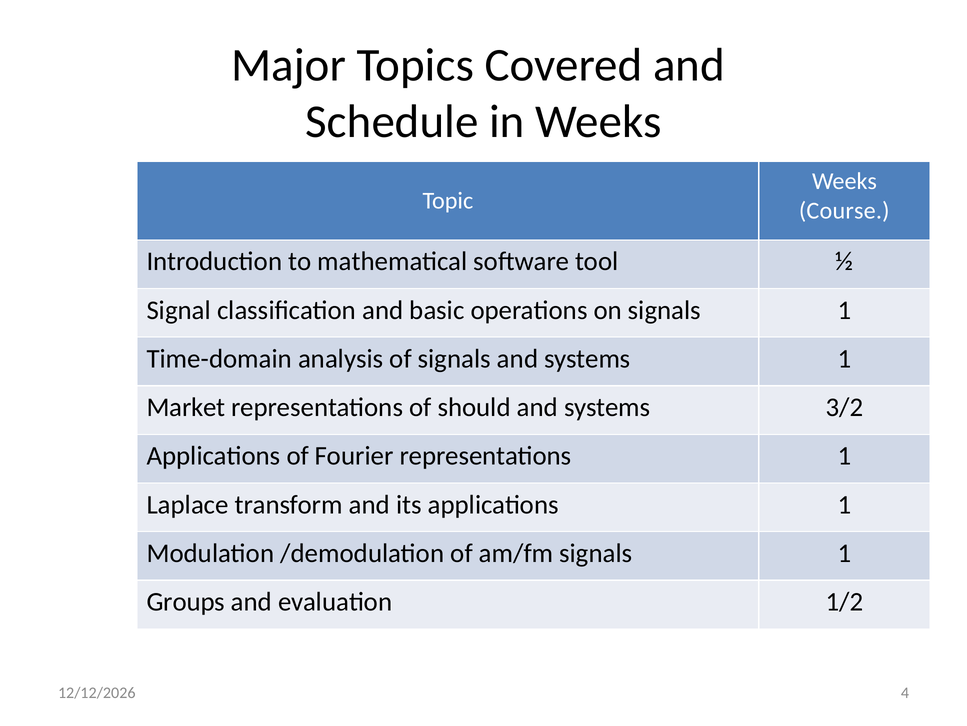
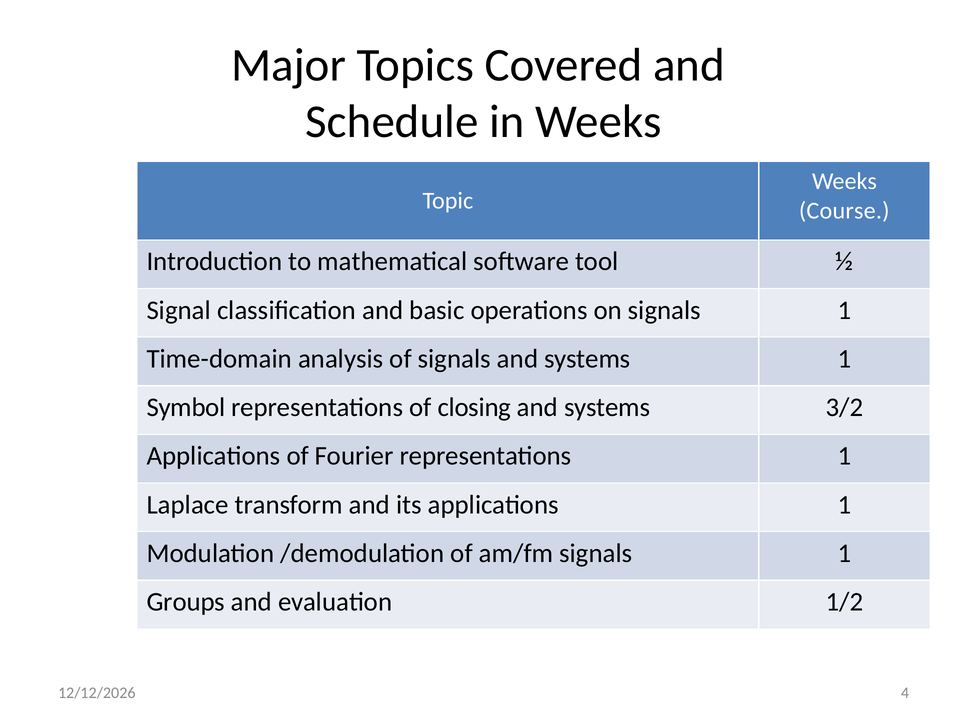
Market: Market -> Symbol
should: should -> closing
